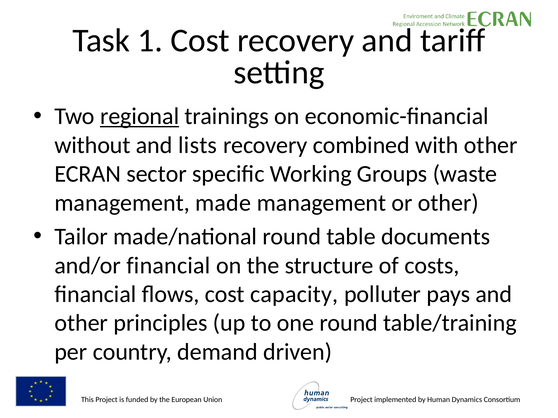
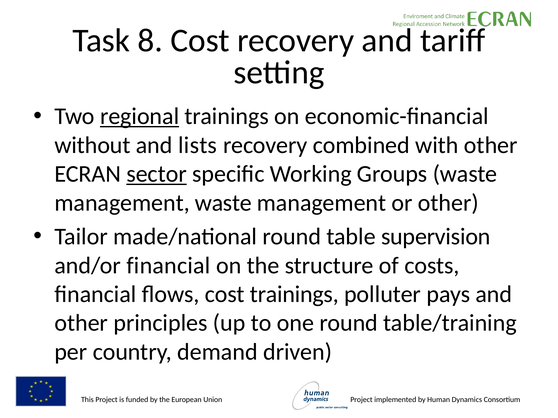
1: 1 -> 8
sector underline: none -> present
management made: made -> waste
documents: documents -> supervision
cost capacity: capacity -> trainings
